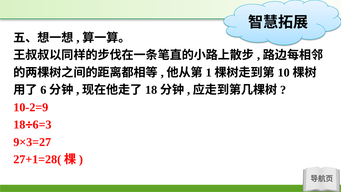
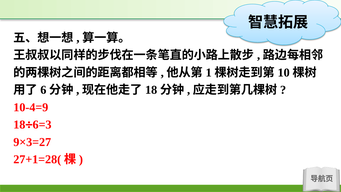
10-2=9: 10-2=9 -> 10-4=9
